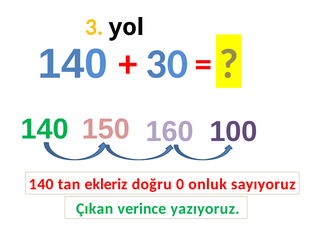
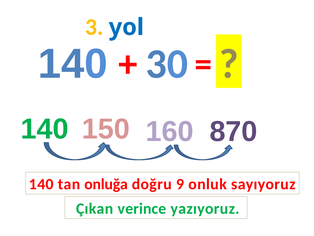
yol colour: black -> blue
100: 100 -> 870
ekleriz: ekleriz -> onluğa
0: 0 -> 9
